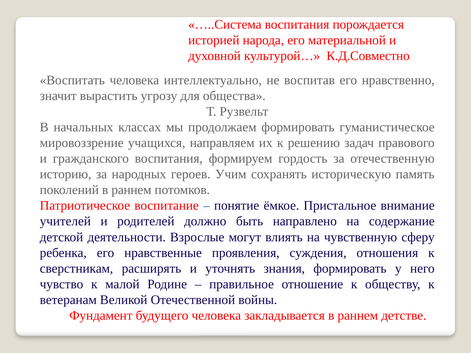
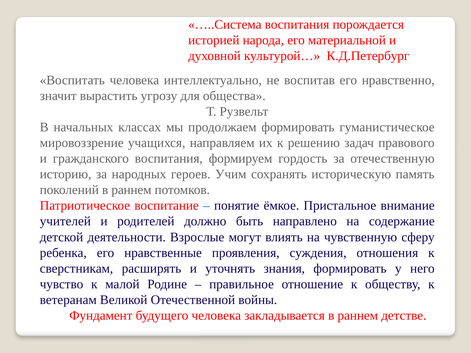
К.Д.Совместно: К.Д.Совместно -> К.Д.Петербург
